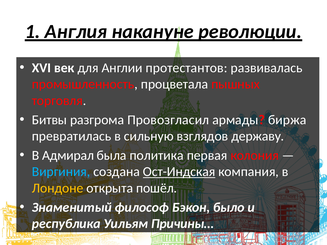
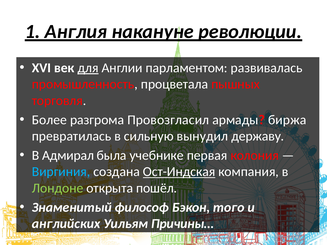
для underline: none -> present
протестантов: протестантов -> парламентом
Битвы: Битвы -> Более
взглядов: взглядов -> вынудил
политика: политика -> учебнике
Лондоне colour: yellow -> light green
было: было -> того
республика: республика -> английских
